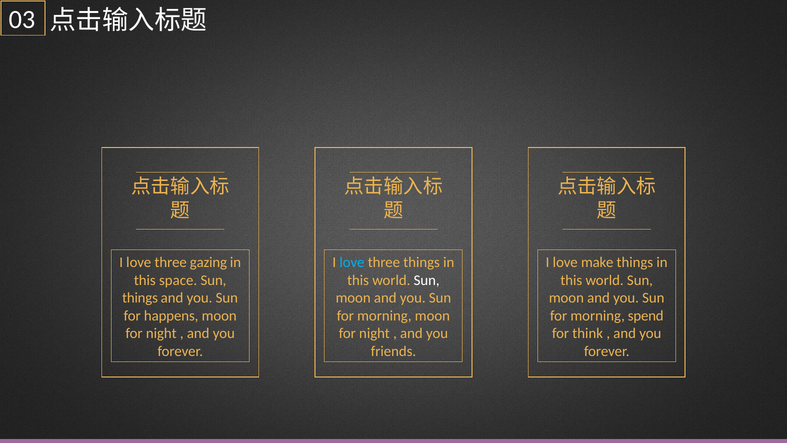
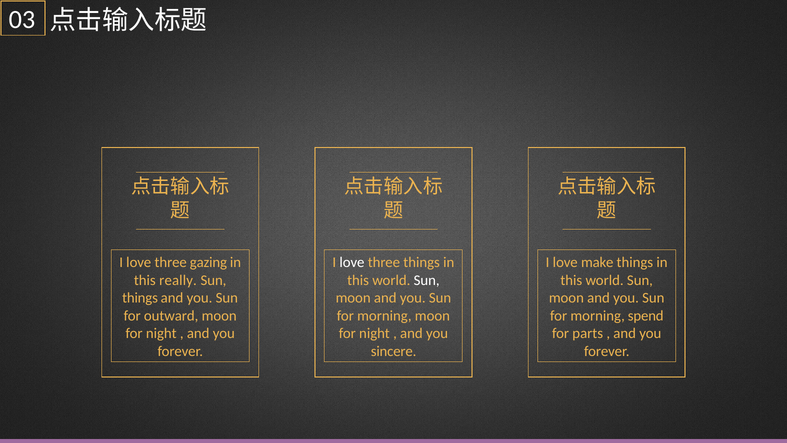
love at (352, 262) colour: light blue -> white
space: space -> really
happens: happens -> outward
think: think -> parts
friends: friends -> sincere
